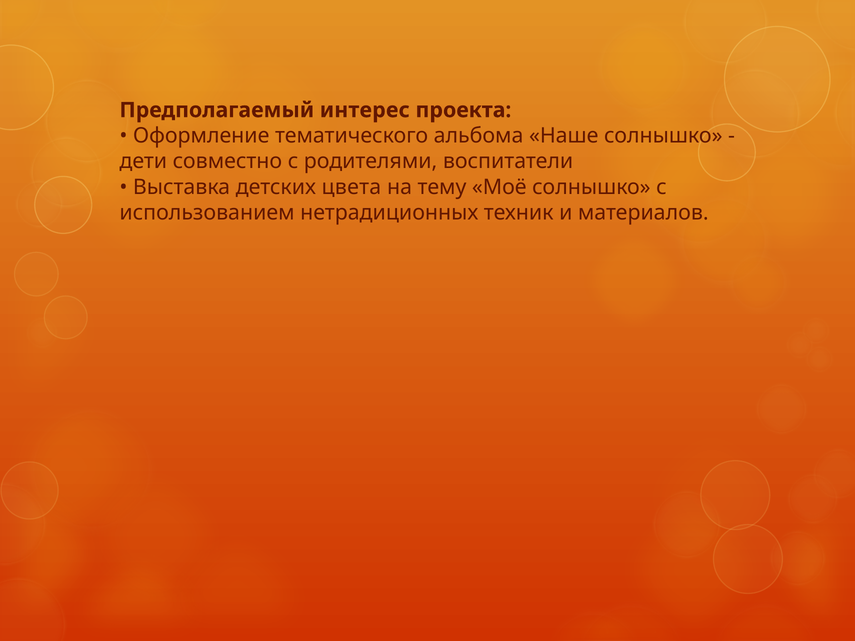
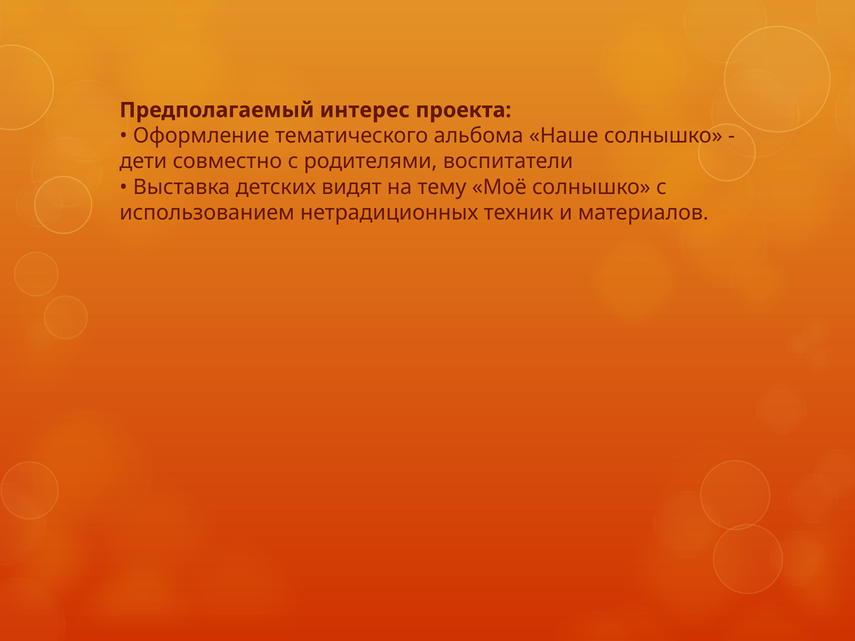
цвета: цвета -> видят
